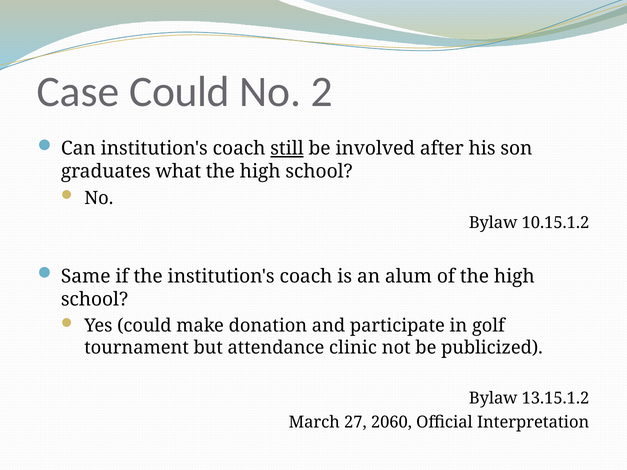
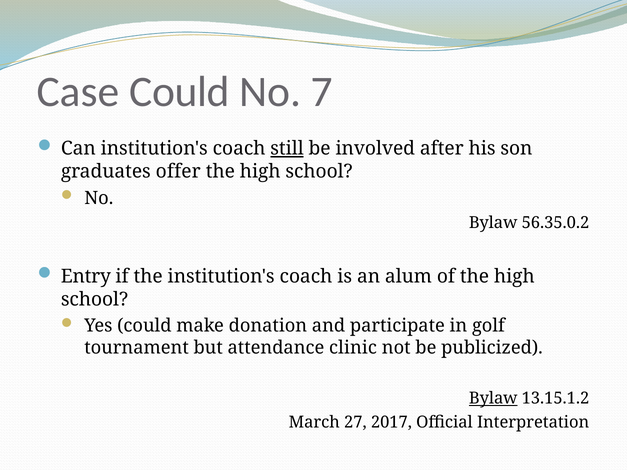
2: 2 -> 7
what: what -> offer
10.15.1.2: 10.15.1.2 -> 56.35.0.2
Same: Same -> Entry
Bylaw at (493, 399) underline: none -> present
2060: 2060 -> 2017
